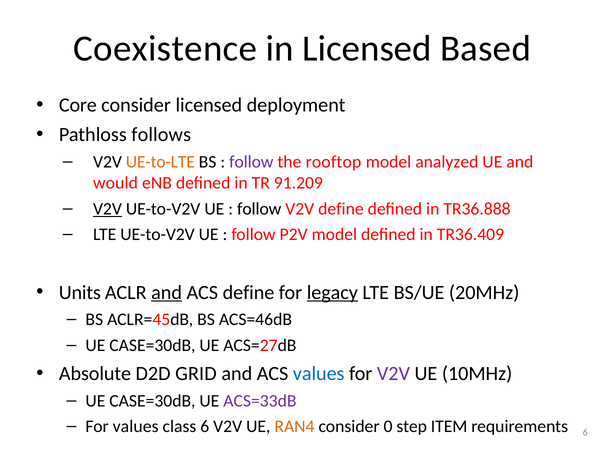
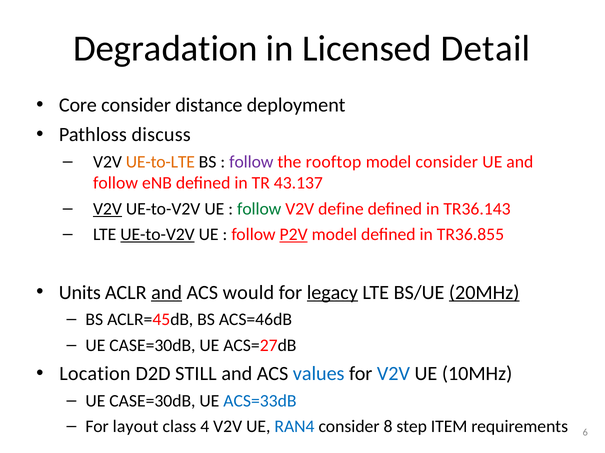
Coexistence: Coexistence -> Degradation
Based: Based -> Detail
consider licensed: licensed -> distance
follows: follows -> discuss
model analyzed: analyzed -> consider
would at (115, 183): would -> follow
91.209: 91.209 -> 43.137
follow at (259, 209) colour: black -> green
TR36.888: TR36.888 -> TR36.143
UE-to-V2V at (158, 235) underline: none -> present
P2V underline: none -> present
TR36.409: TR36.409 -> TR36.855
ACS define: define -> would
20MHz underline: none -> present
Absolute: Absolute -> Location
GRID: GRID -> STILL
V2V at (393, 374) colour: purple -> blue
ACS=33dB colour: purple -> blue
For values: values -> layout
class 6: 6 -> 4
RAN4 colour: orange -> blue
0: 0 -> 8
